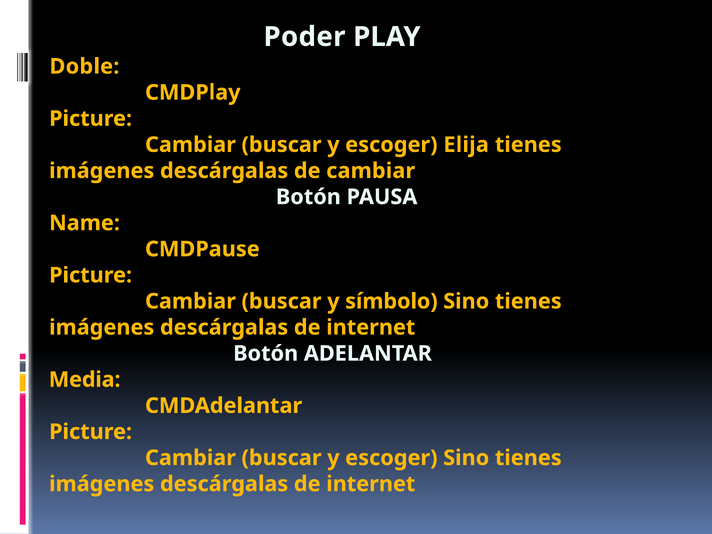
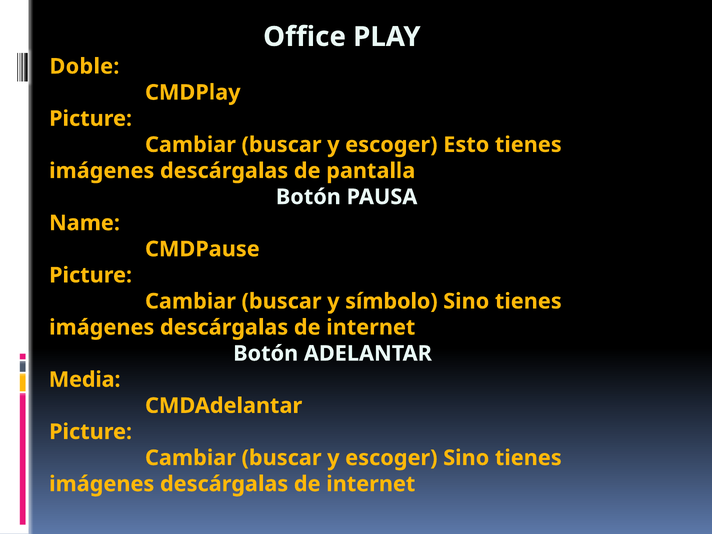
Poder: Poder -> Office
Elija: Elija -> Esto
de cambiar: cambiar -> pantalla
